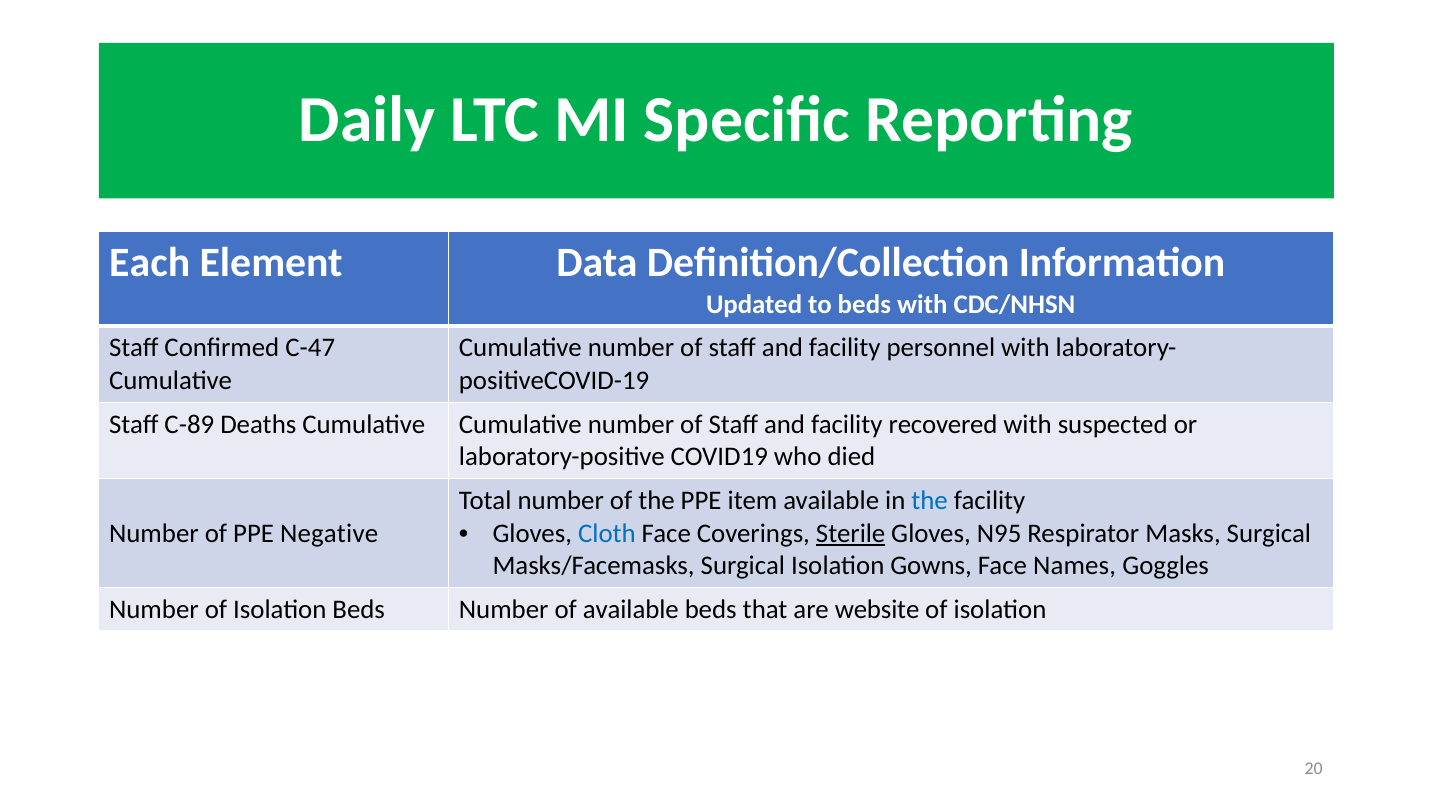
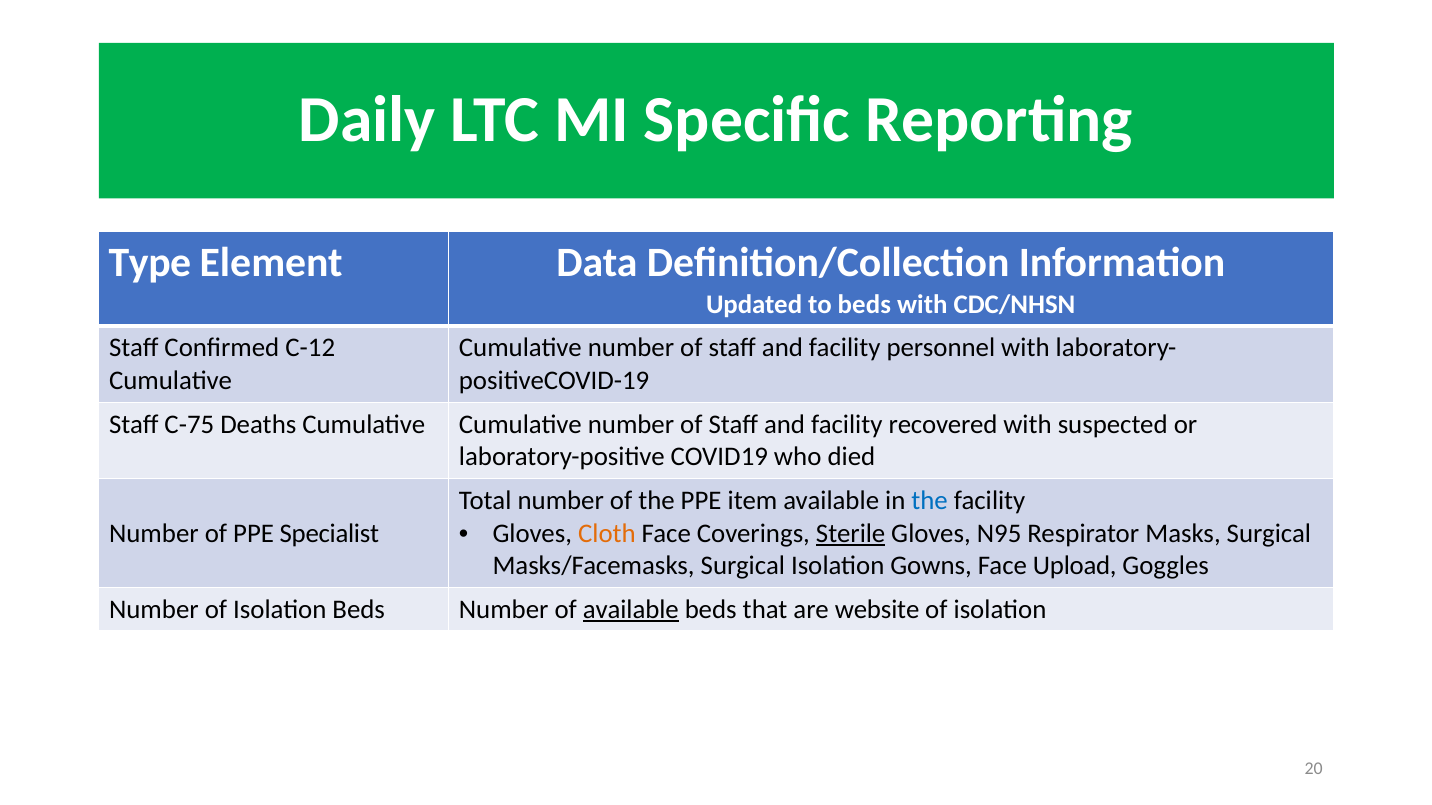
Each: Each -> Type
C-47: C-47 -> C-12
C-89: C-89 -> C-75
Cloth colour: blue -> orange
Negative: Negative -> Specialist
Names: Names -> Upload
available at (631, 610) underline: none -> present
